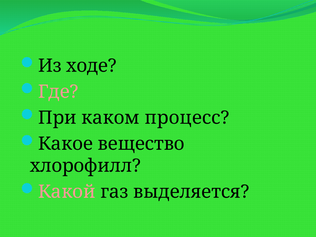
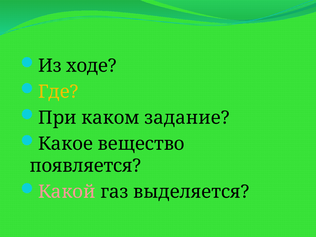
Где colour: pink -> yellow
процесс: процесс -> задание
хлорофилл: хлорофилл -> появляется
